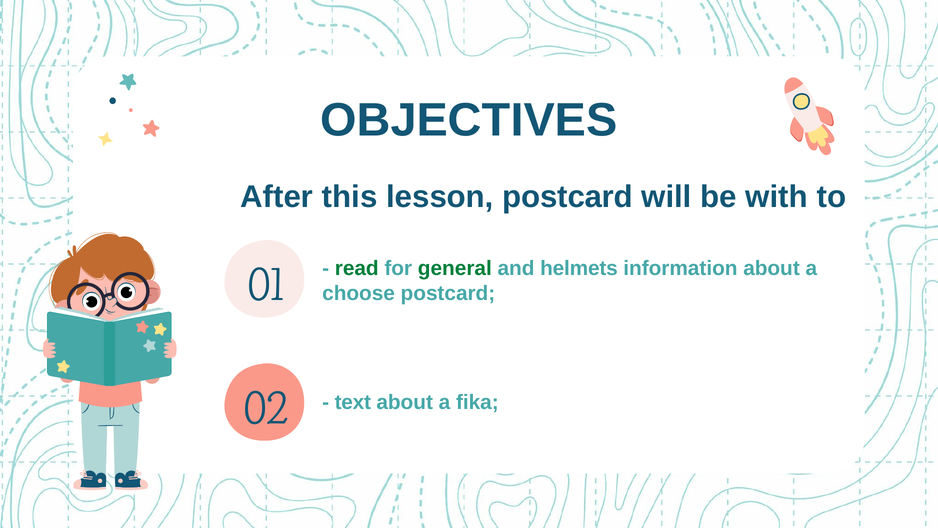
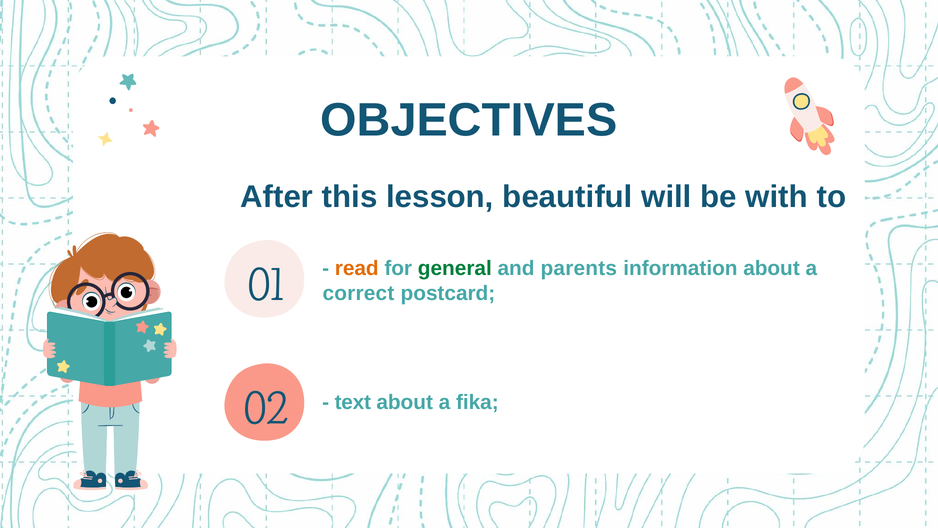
lesson postcard: postcard -> beautiful
read colour: green -> orange
helmets: helmets -> parents
choose: choose -> correct
